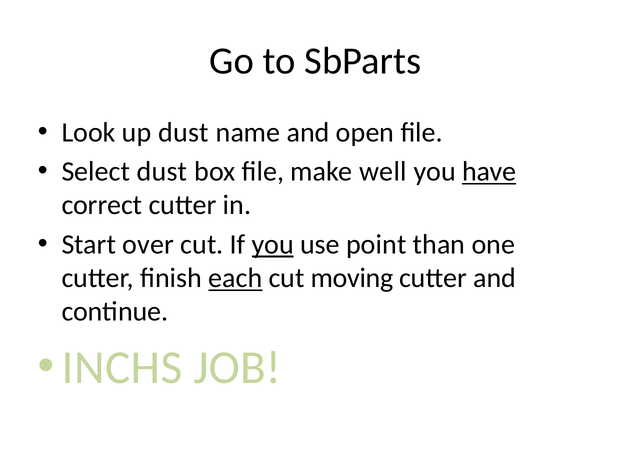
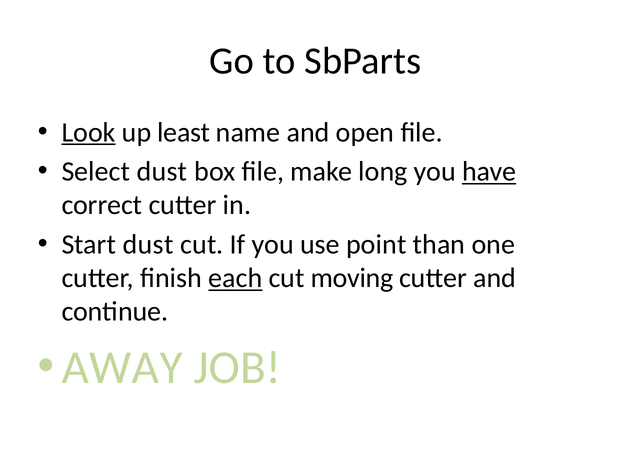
Look underline: none -> present
up dust: dust -> least
well: well -> long
Start over: over -> dust
you at (273, 245) underline: present -> none
INCHS: INCHS -> AWAY
